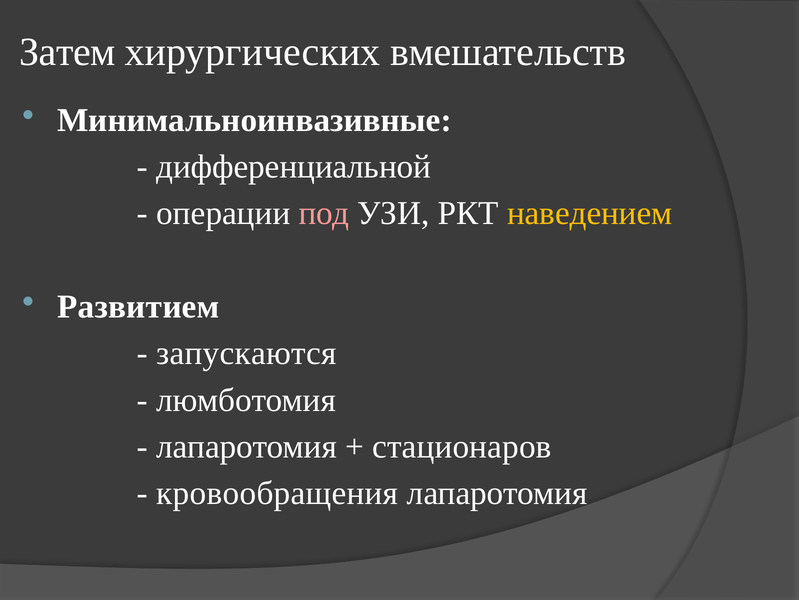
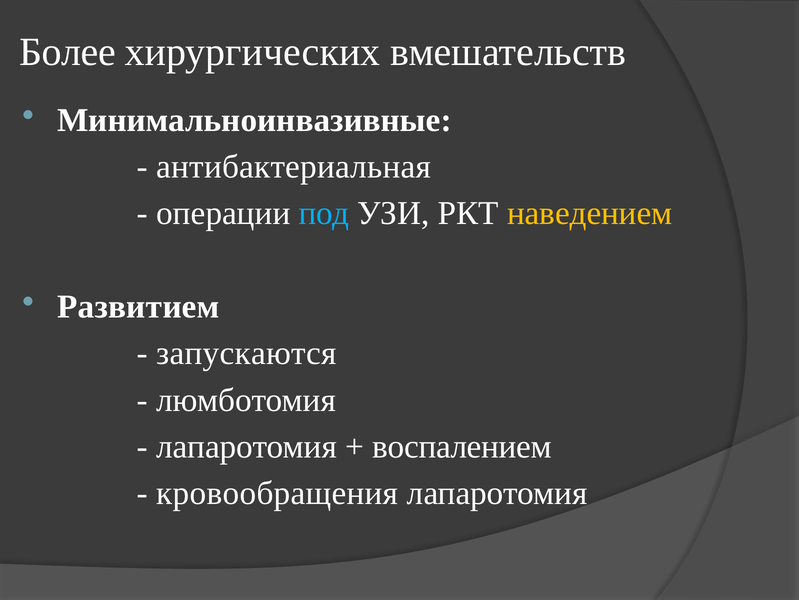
Затем: Затем -> Более
дифференциальной: дифференциальной -> антибактериальная
под colour: pink -> light blue
стационаров: стационаров -> воспалением
